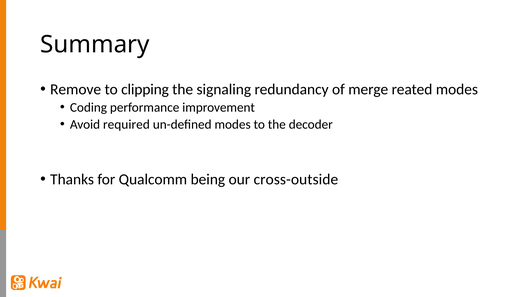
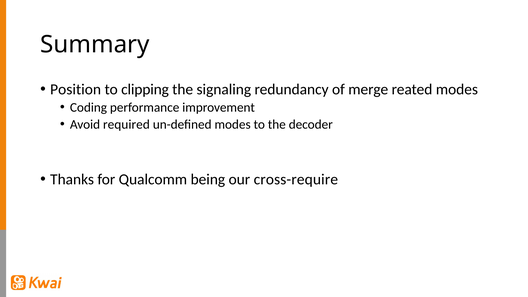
Remove: Remove -> Position
cross-outside: cross-outside -> cross-require
